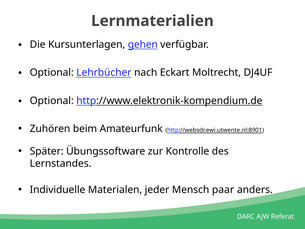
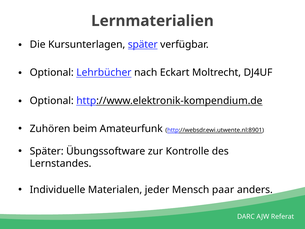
Kursunterlagen gehen: gehen -> später
